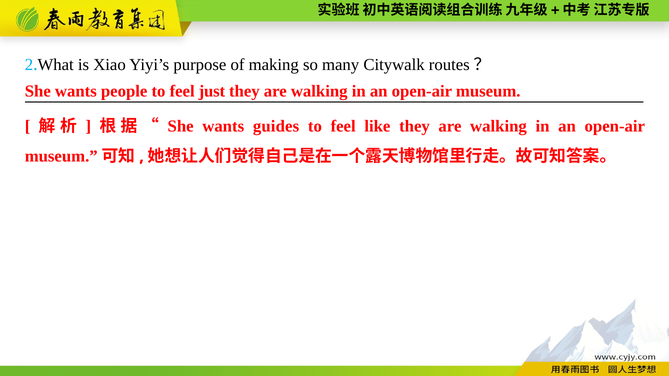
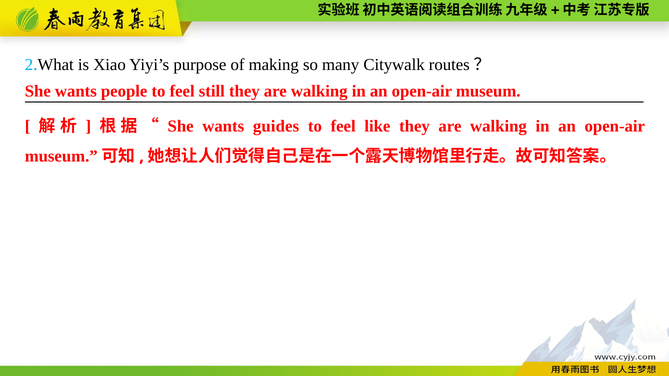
just: just -> still
